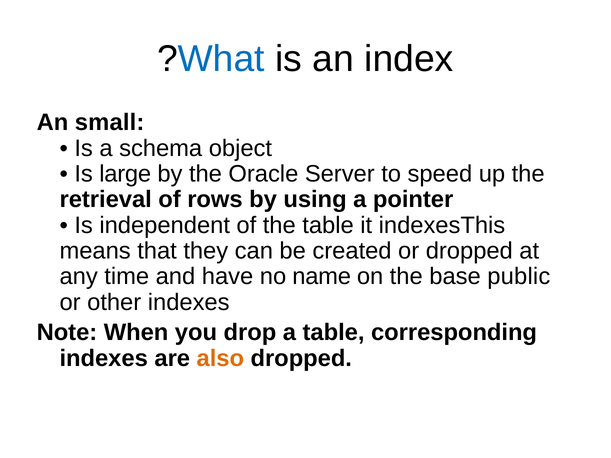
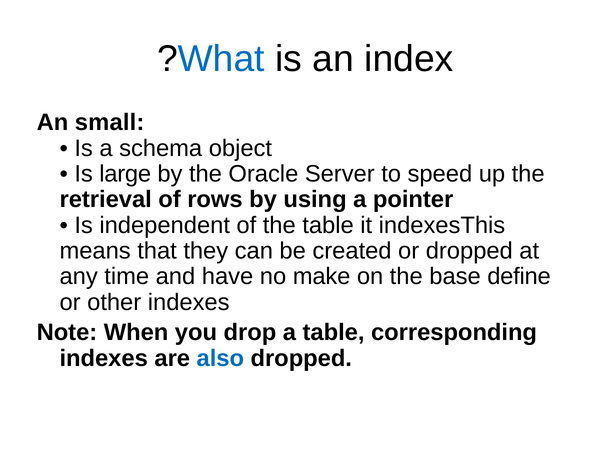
name: name -> make
public: public -> define
also colour: orange -> blue
